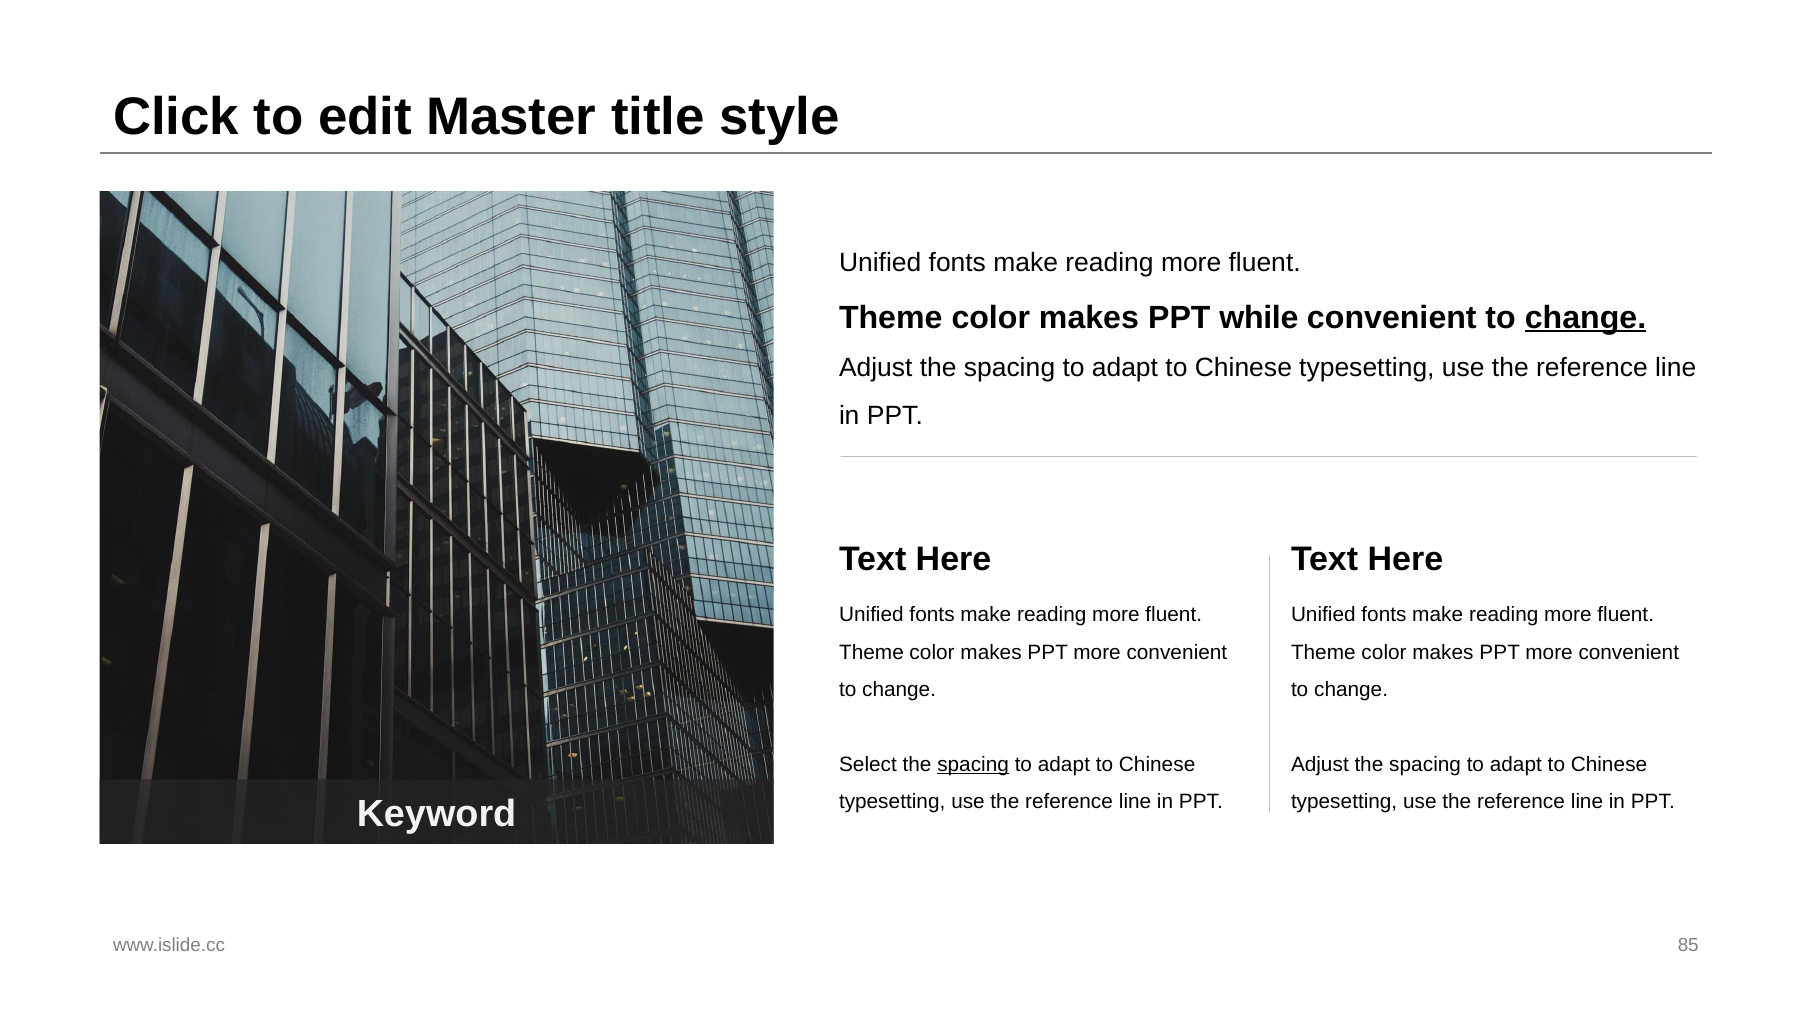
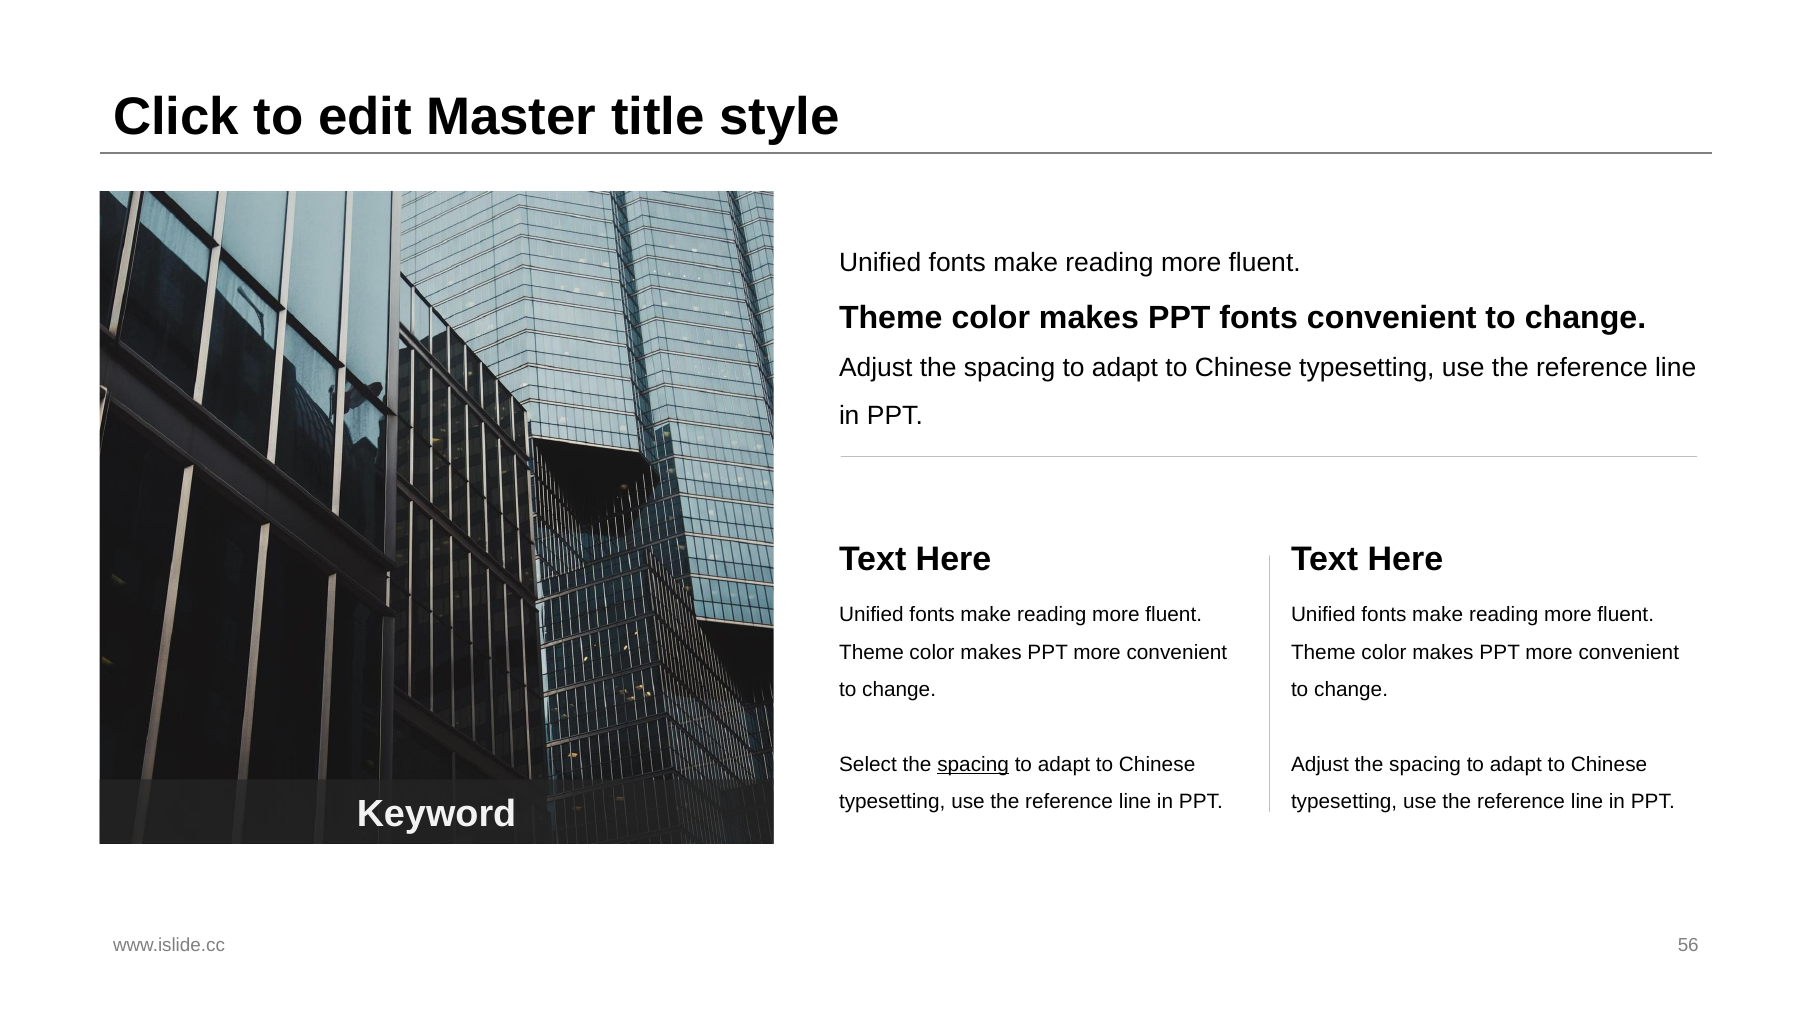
PPT while: while -> fonts
change at (1586, 317) underline: present -> none
85: 85 -> 56
